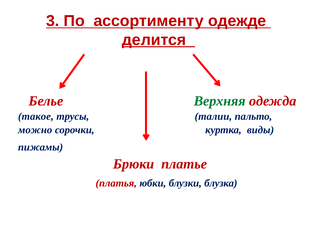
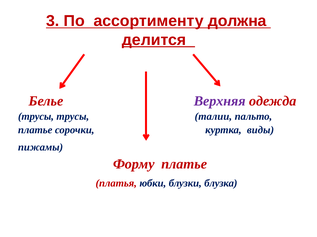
одежде: одежде -> должна
Верхняя colour: green -> purple
такое at (36, 117): такое -> трусы
можно at (35, 130): можно -> платье
Брюки: Брюки -> Форму
